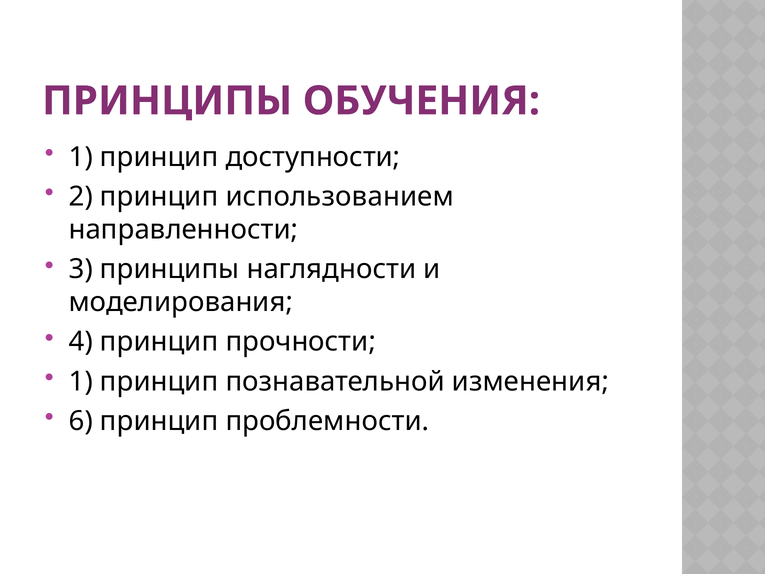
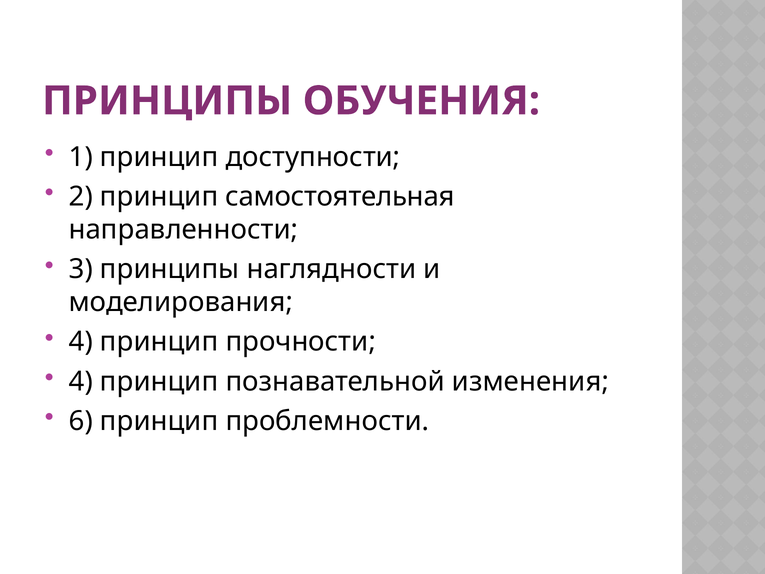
использованием: использованием -> самостоятельная
1 at (81, 381): 1 -> 4
